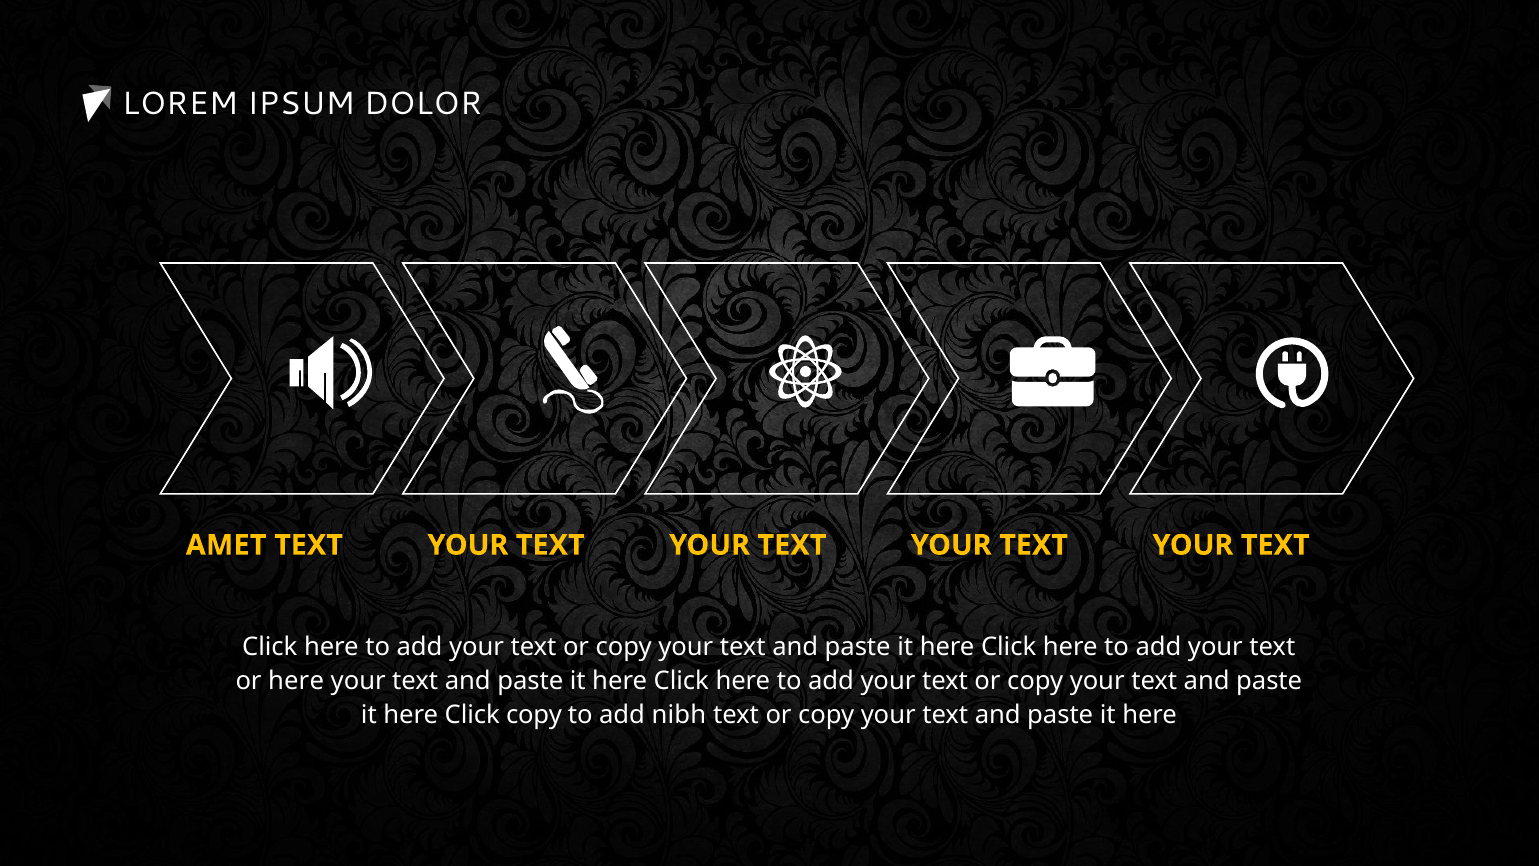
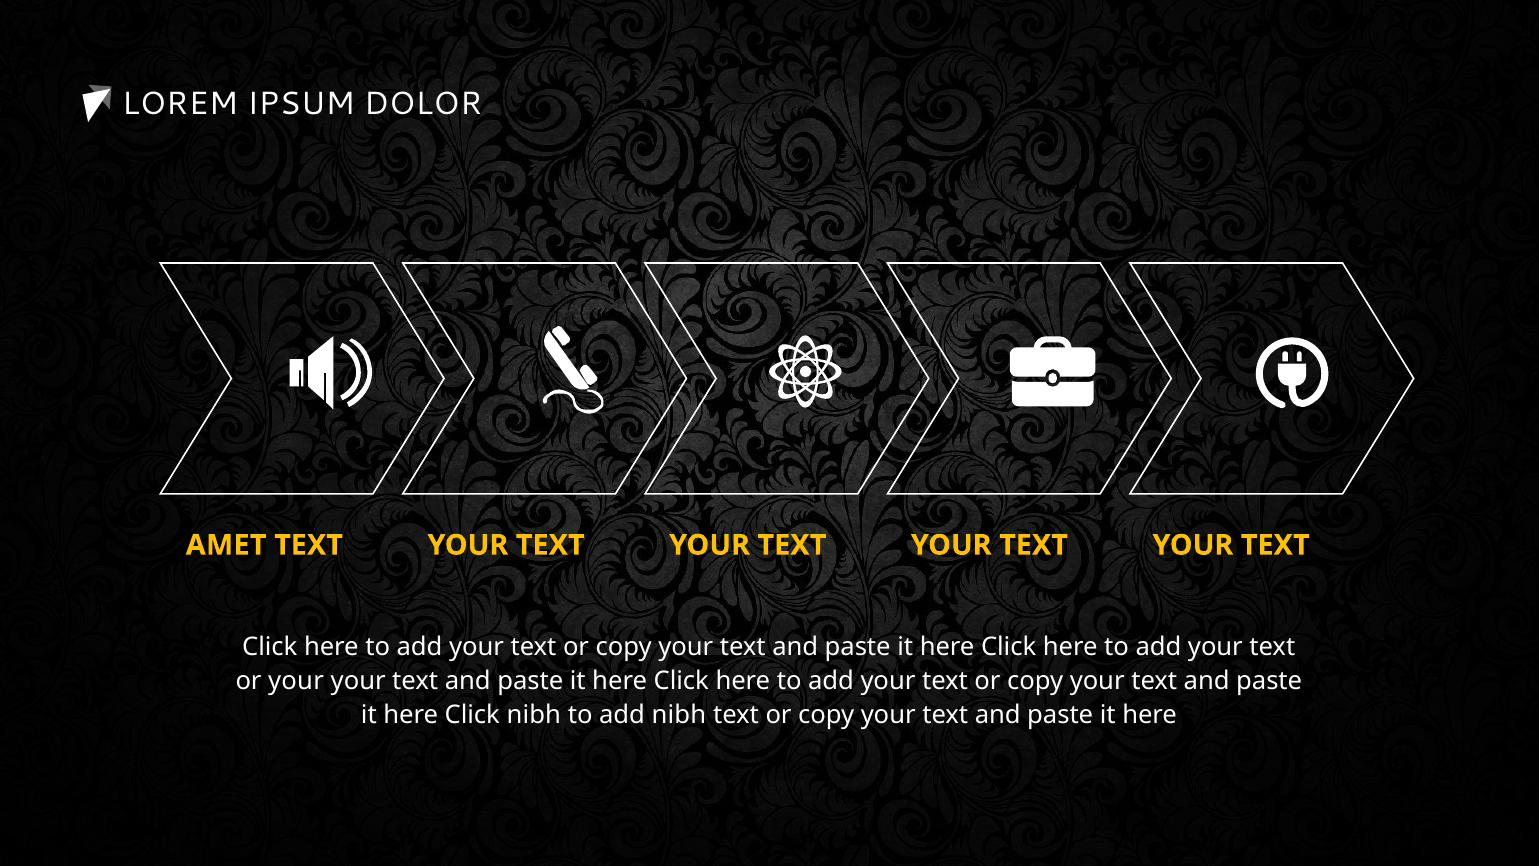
or here: here -> your
Click copy: copy -> nibh
